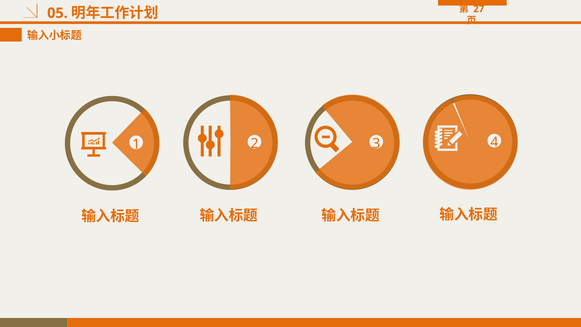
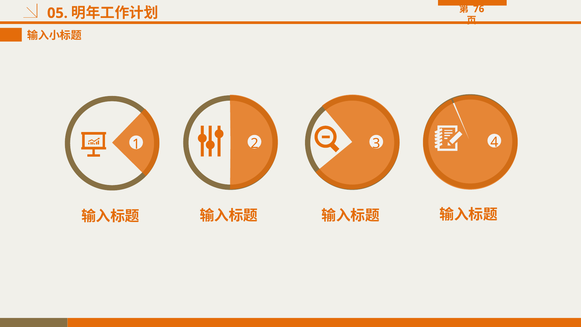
27: 27 -> 76
